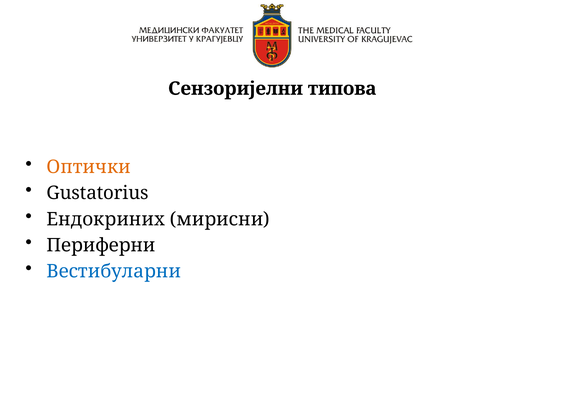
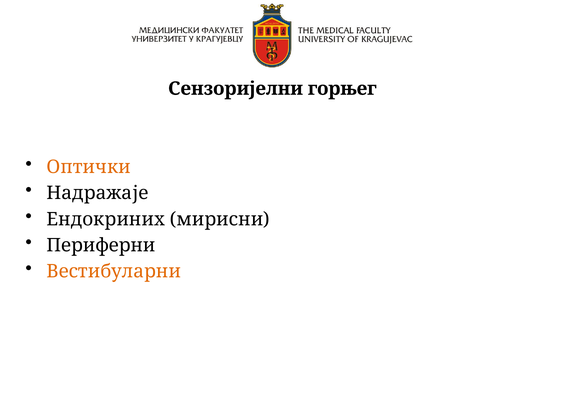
типова: типова -> горњег
Gustatorius: Gustatorius -> Надражаје
Вестибуларни colour: blue -> orange
